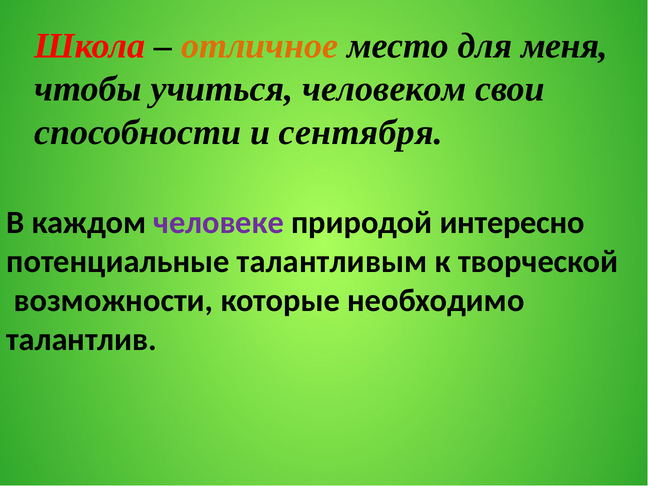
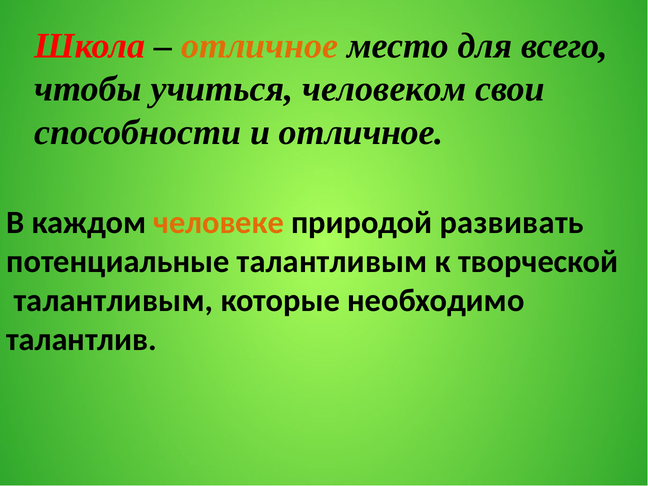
меня: меня -> всего
и сентября: сентября -> отличное
человеке colour: purple -> orange
интересно: интересно -> развивать
возможности at (113, 301): возможности -> талантливым
